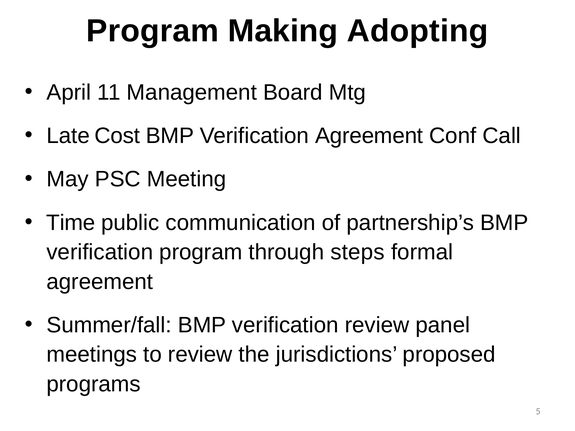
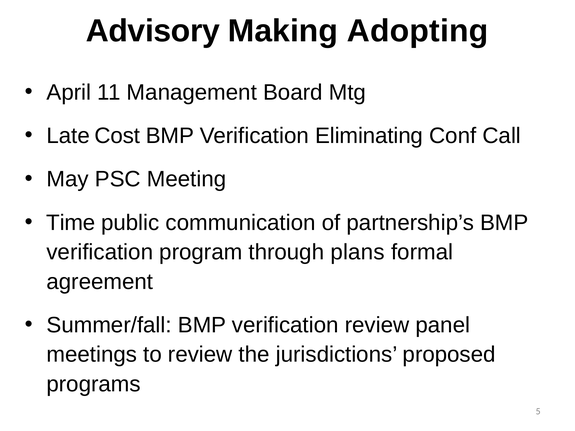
Program at (153, 31): Program -> Advisory
Verification Agreement: Agreement -> Eliminating
steps: steps -> plans
